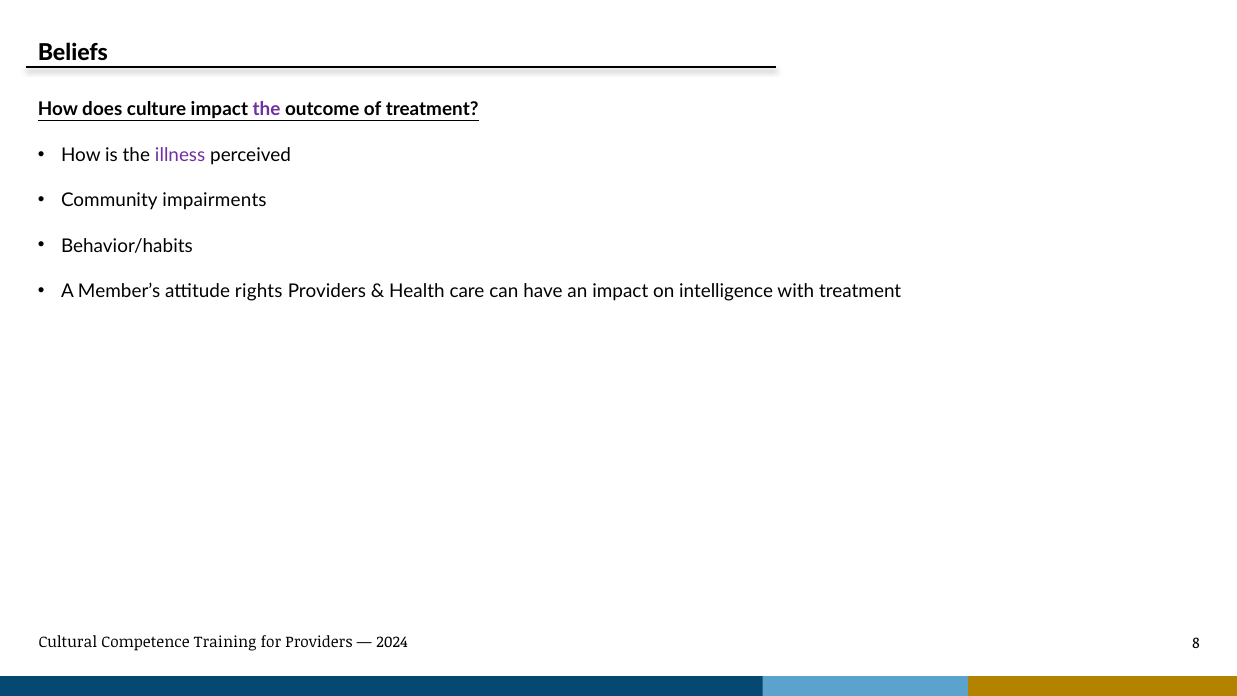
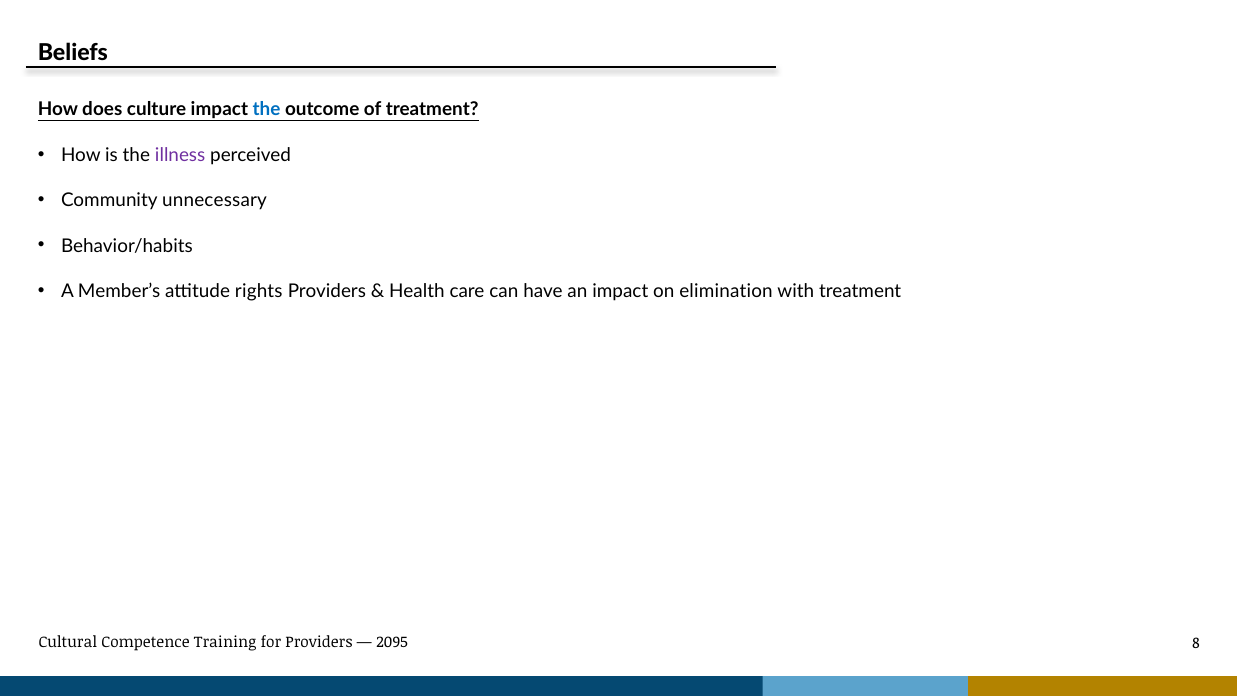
the at (266, 110) colour: purple -> blue
impairments: impairments -> unnecessary
intelligence: intelligence -> elimination
2024: 2024 -> 2095
